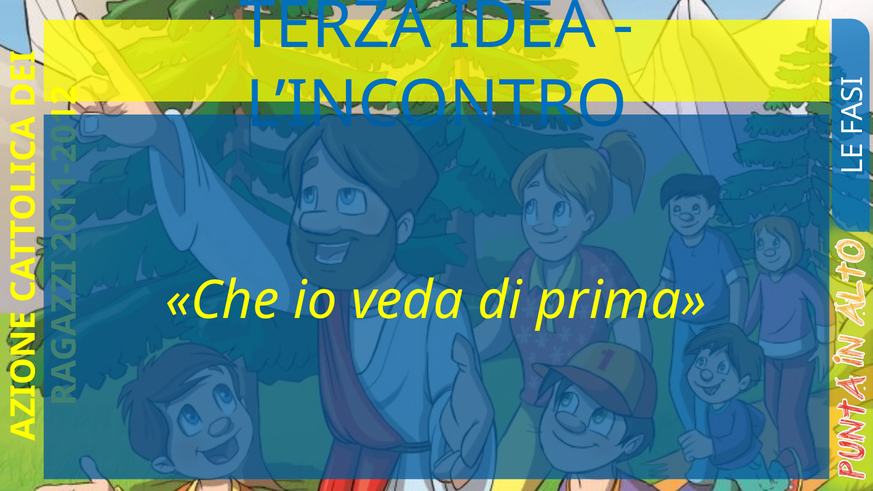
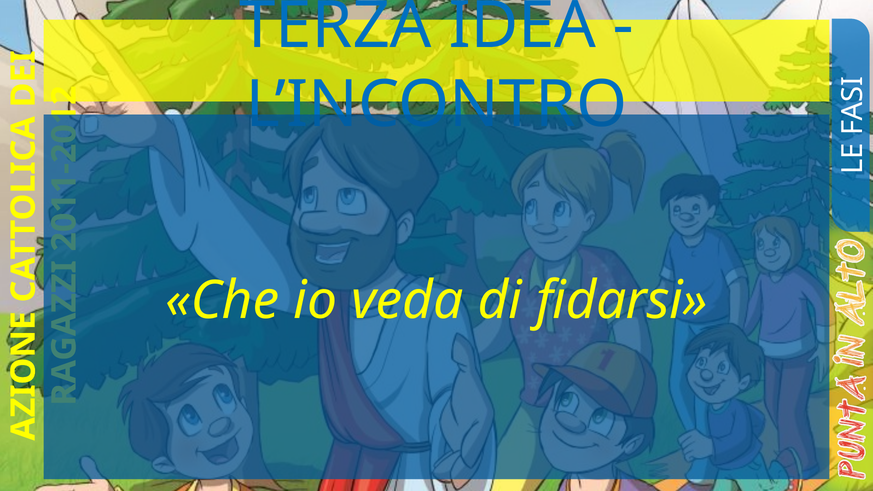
prima: prima -> fidarsi
